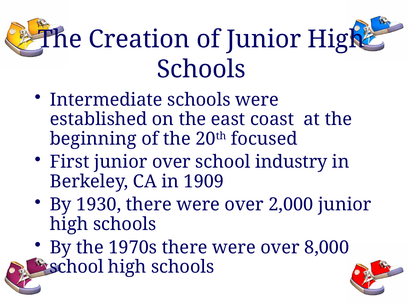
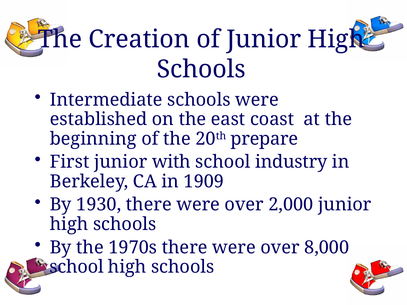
focused: focused -> prepare
junior over: over -> with
